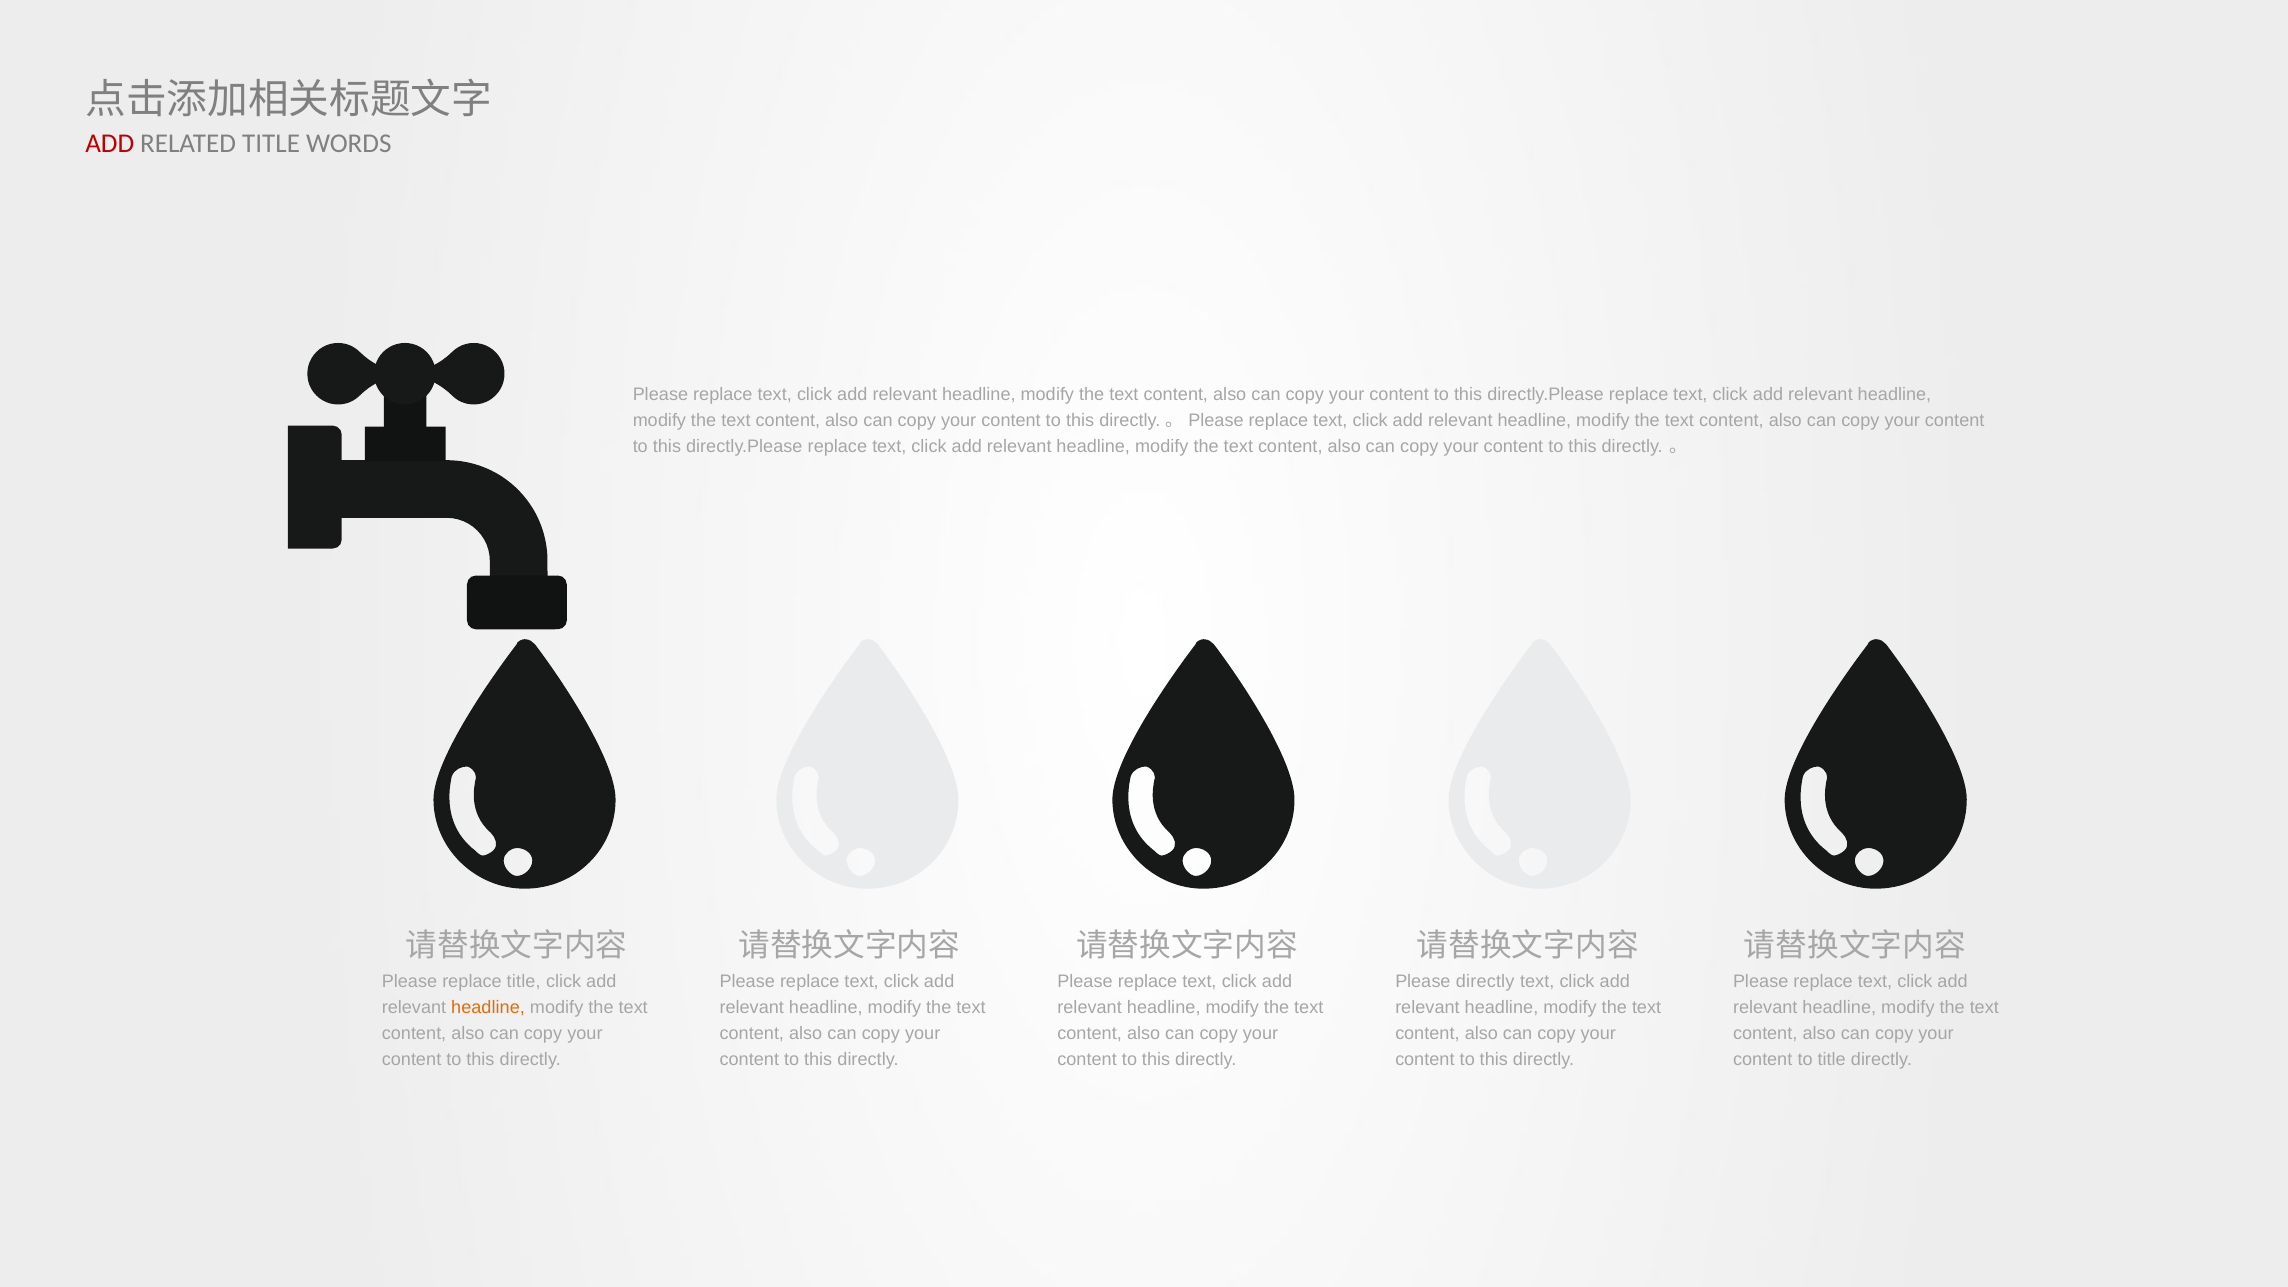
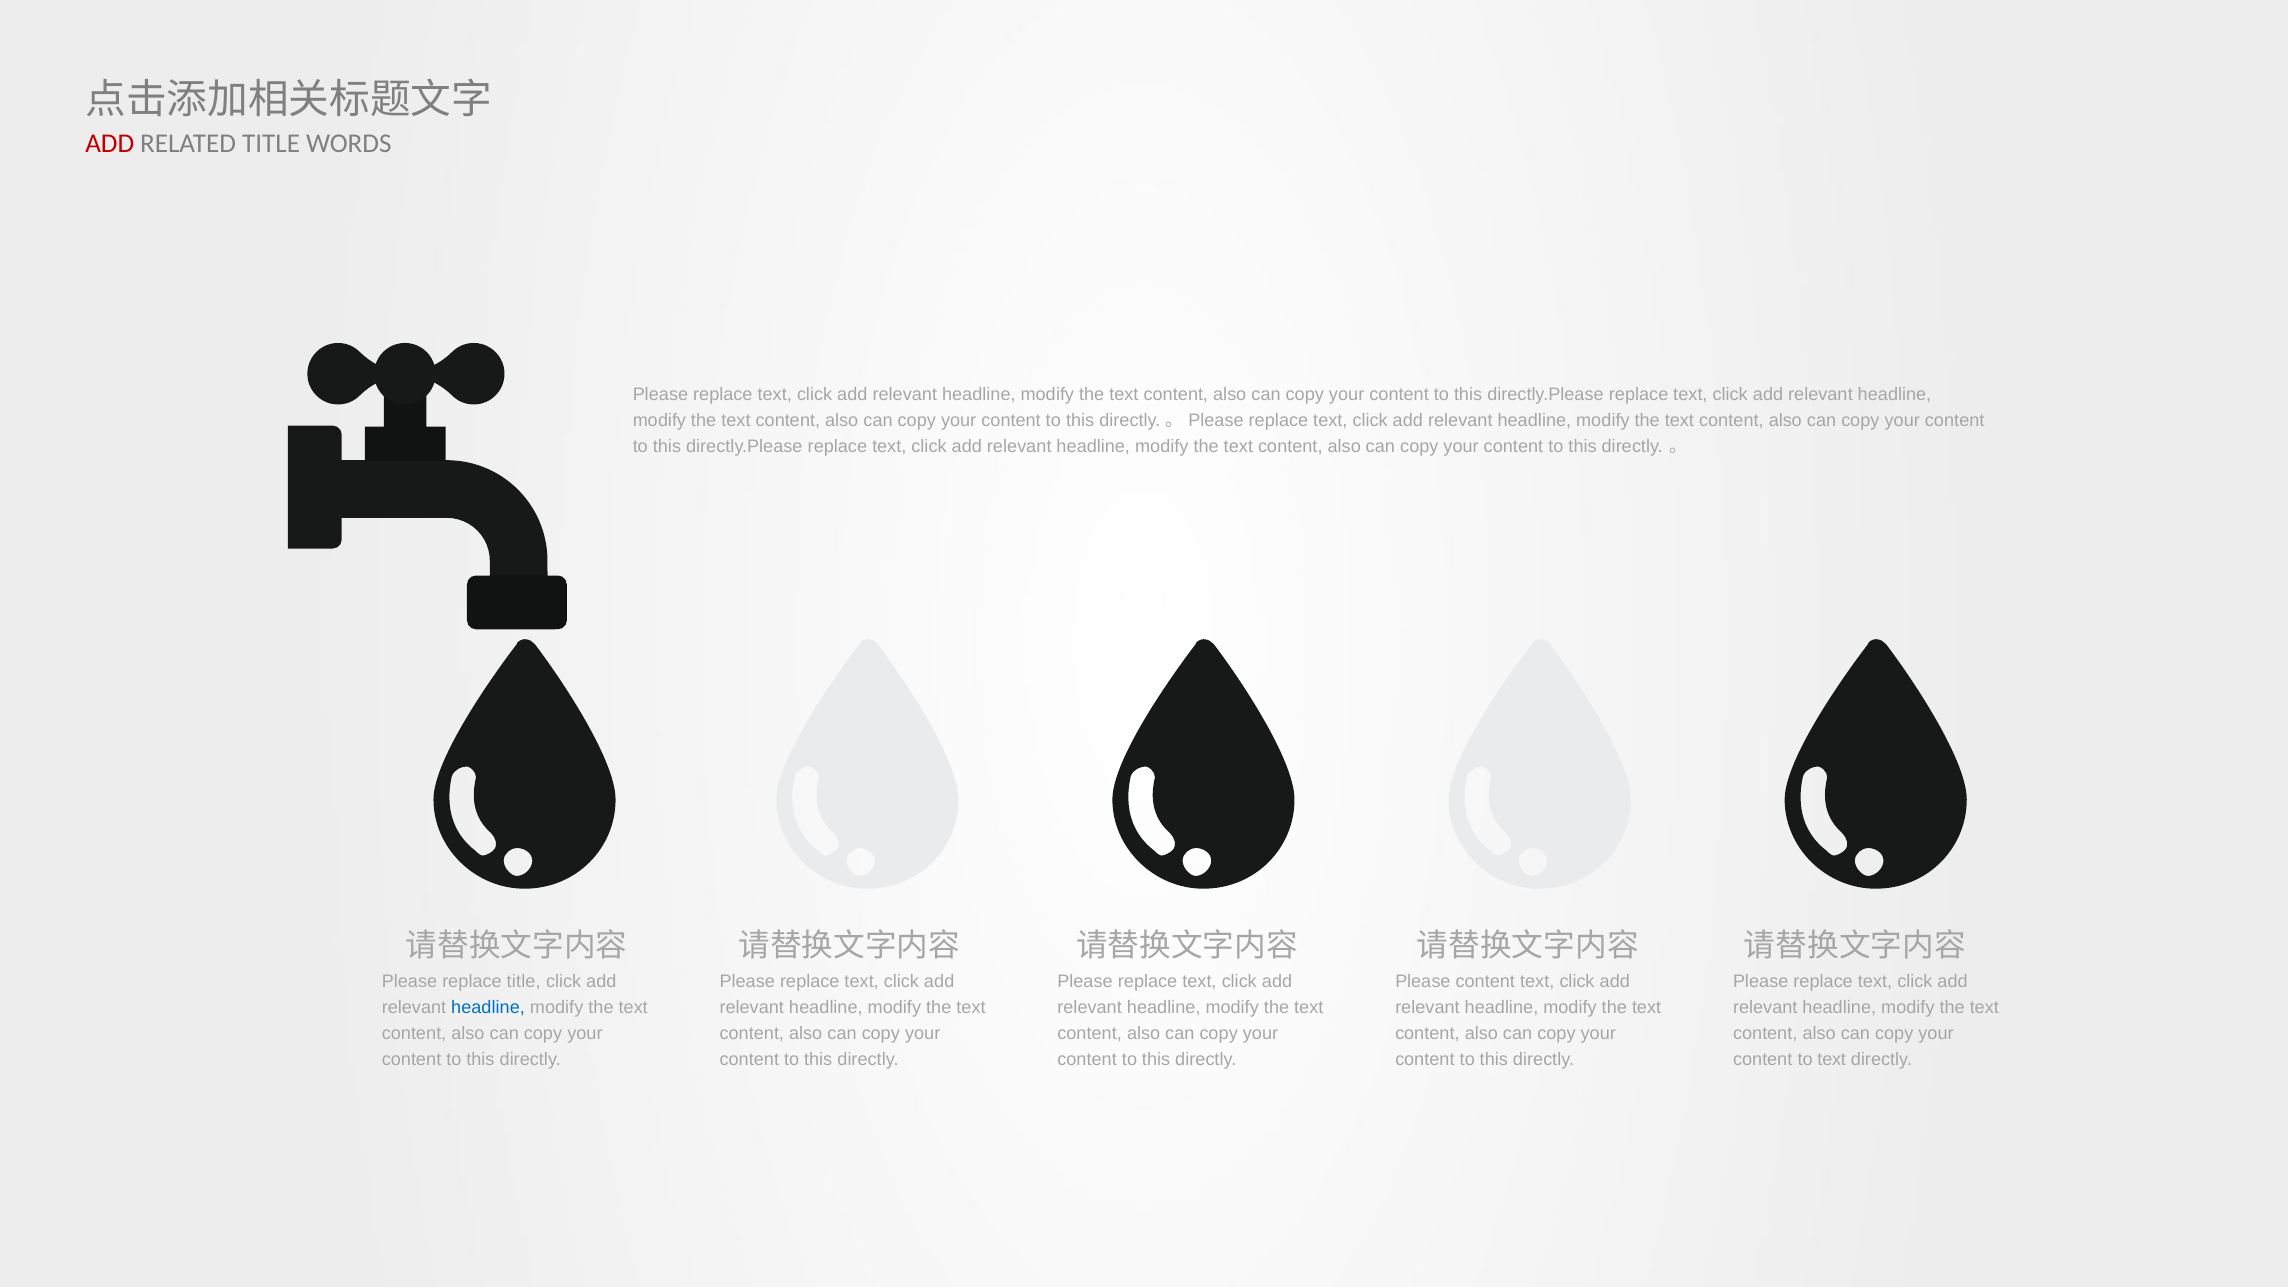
Please directly: directly -> content
headline at (488, 1008) colour: orange -> blue
to title: title -> text
